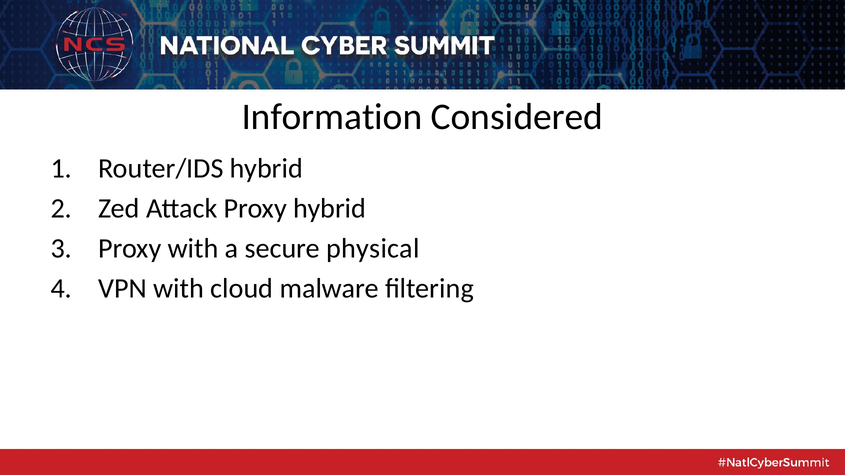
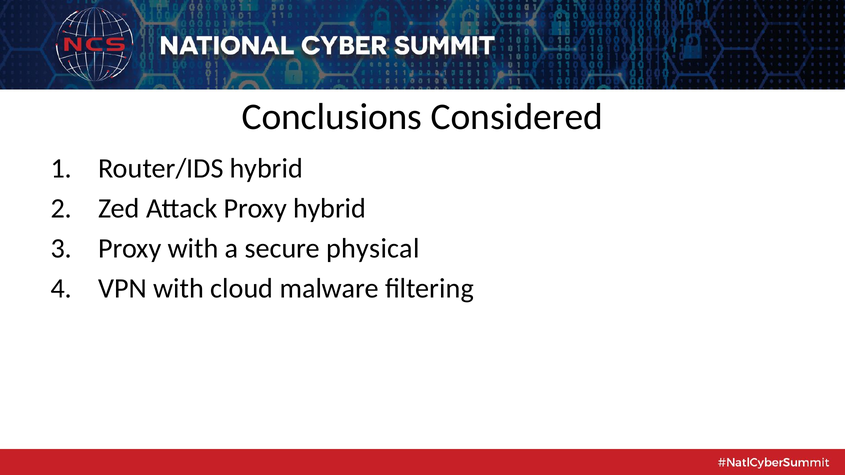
Information: Information -> Conclusions
